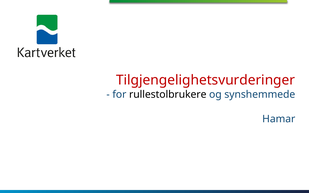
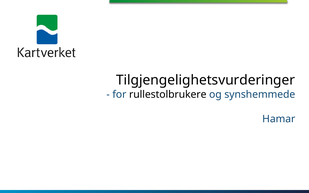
Tilgjengelighetsvurderinger colour: red -> black
